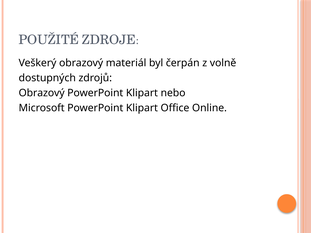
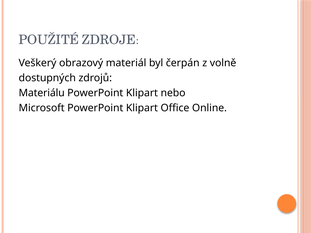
Obrazový at (42, 93): Obrazový -> Materiálu
